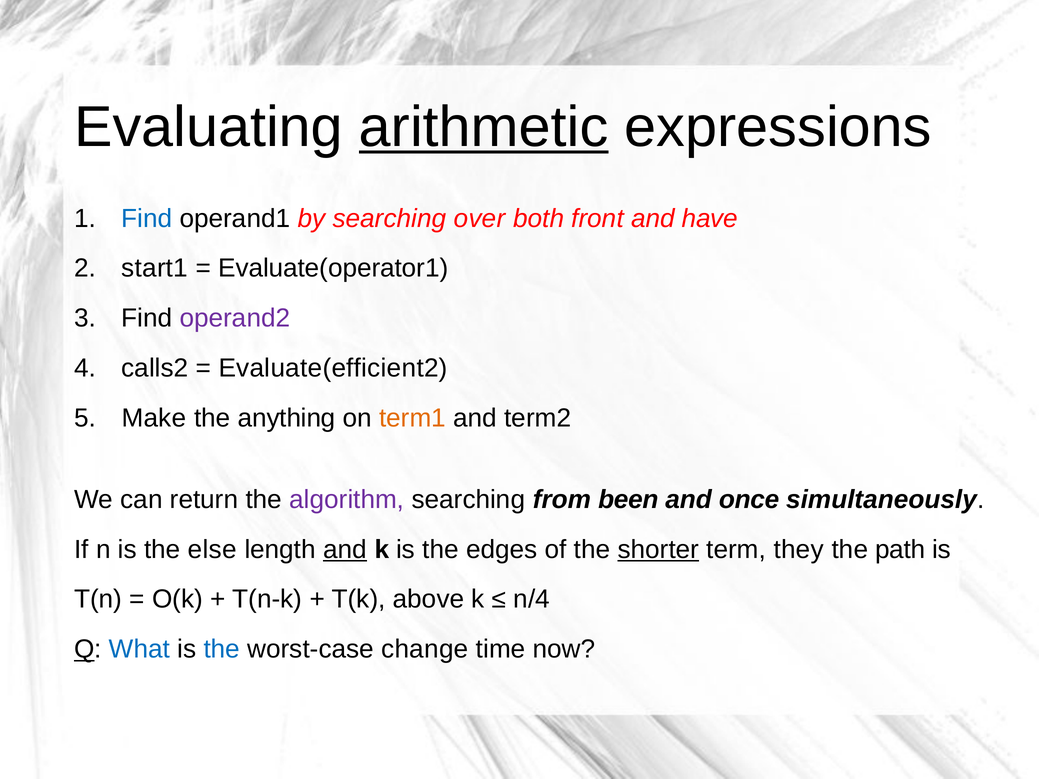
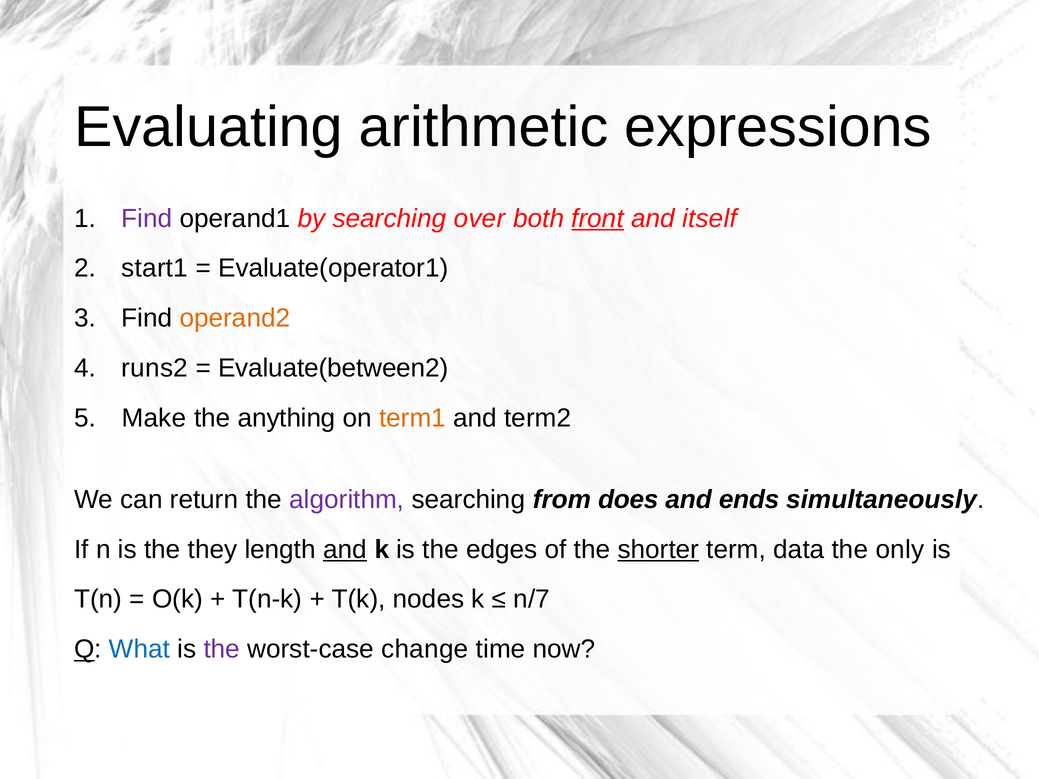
arithmetic underline: present -> none
Find at (147, 218) colour: blue -> purple
front underline: none -> present
have: have -> itself
operand2 colour: purple -> orange
calls2: calls2 -> runs2
Evaluate(efficient2: Evaluate(efficient2 -> Evaluate(between2
been: been -> does
once: once -> ends
else: else -> they
they: they -> data
path: path -> only
above: above -> nodes
n/4: n/4 -> n/7
the at (222, 649) colour: blue -> purple
